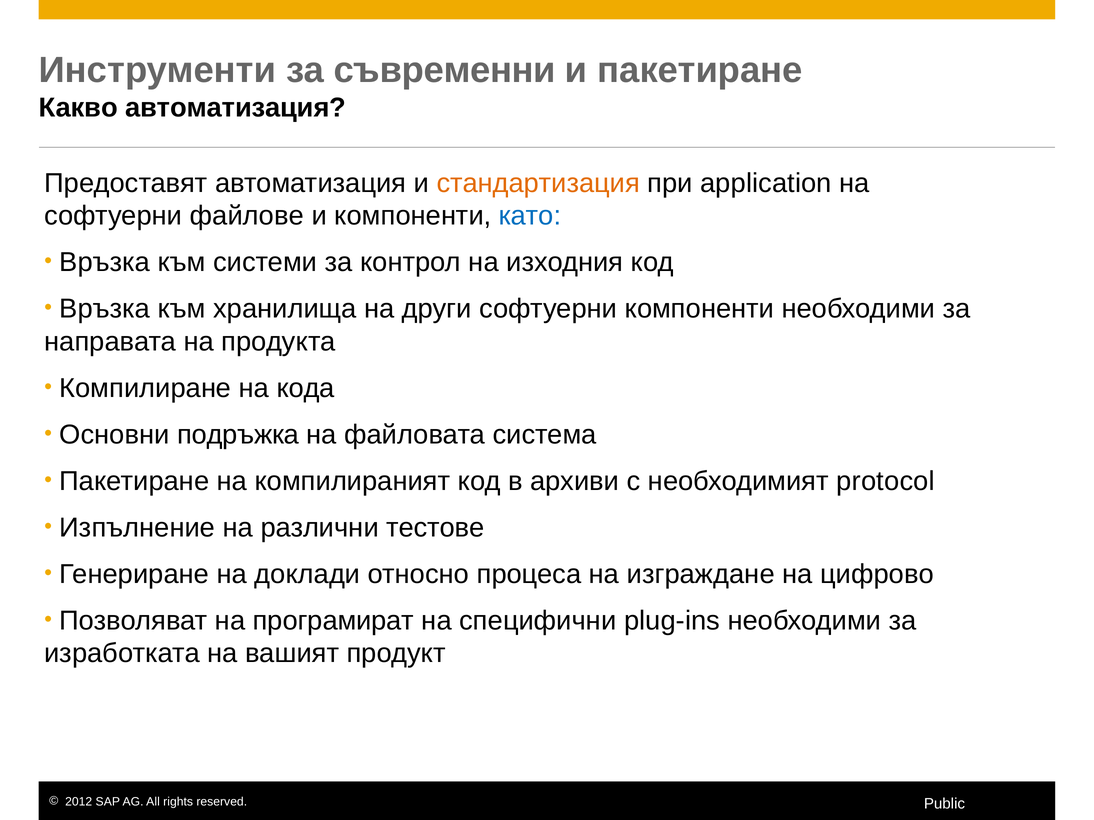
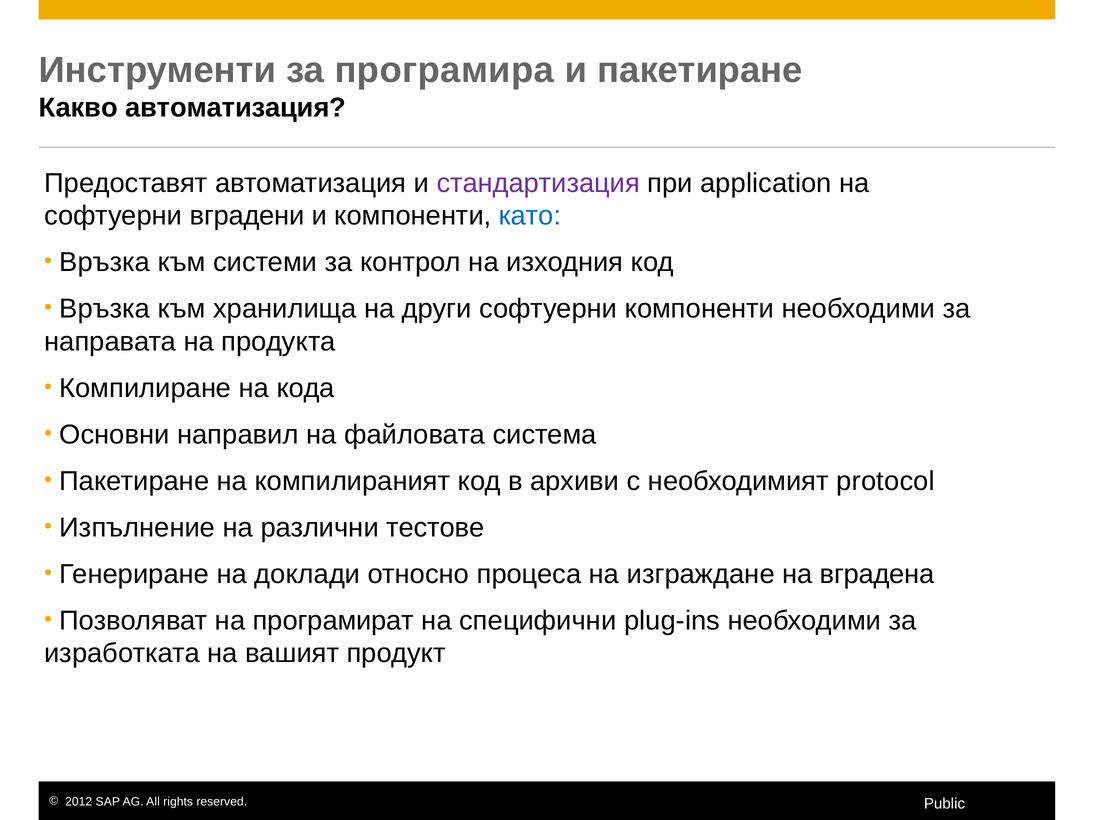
съвременни: съвременни -> програмира
стандартизация colour: orange -> purple
файлове: файлове -> вградени
подръжка: подръжка -> направил
цифрово: цифрово -> вградена
